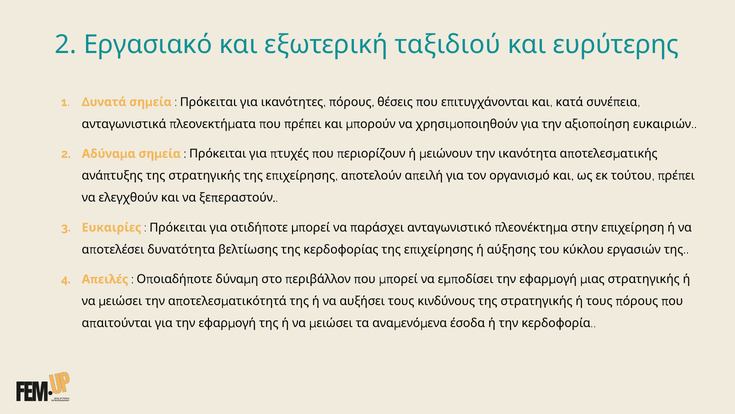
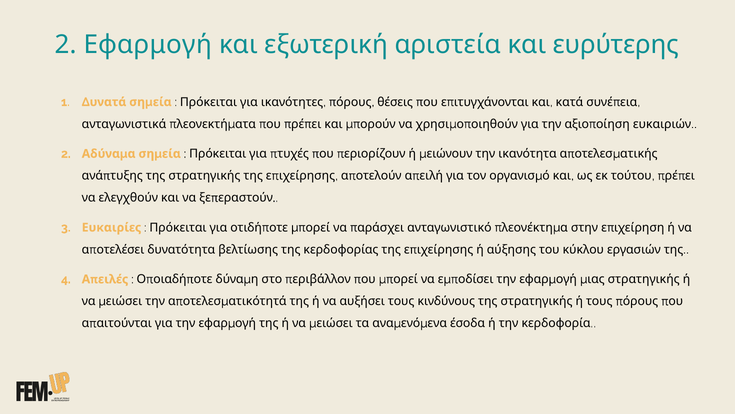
Εργασιακό: Εργασιακό -> Εφαρμογή
ταξιδιού: ταξιδιού -> αριστεία
